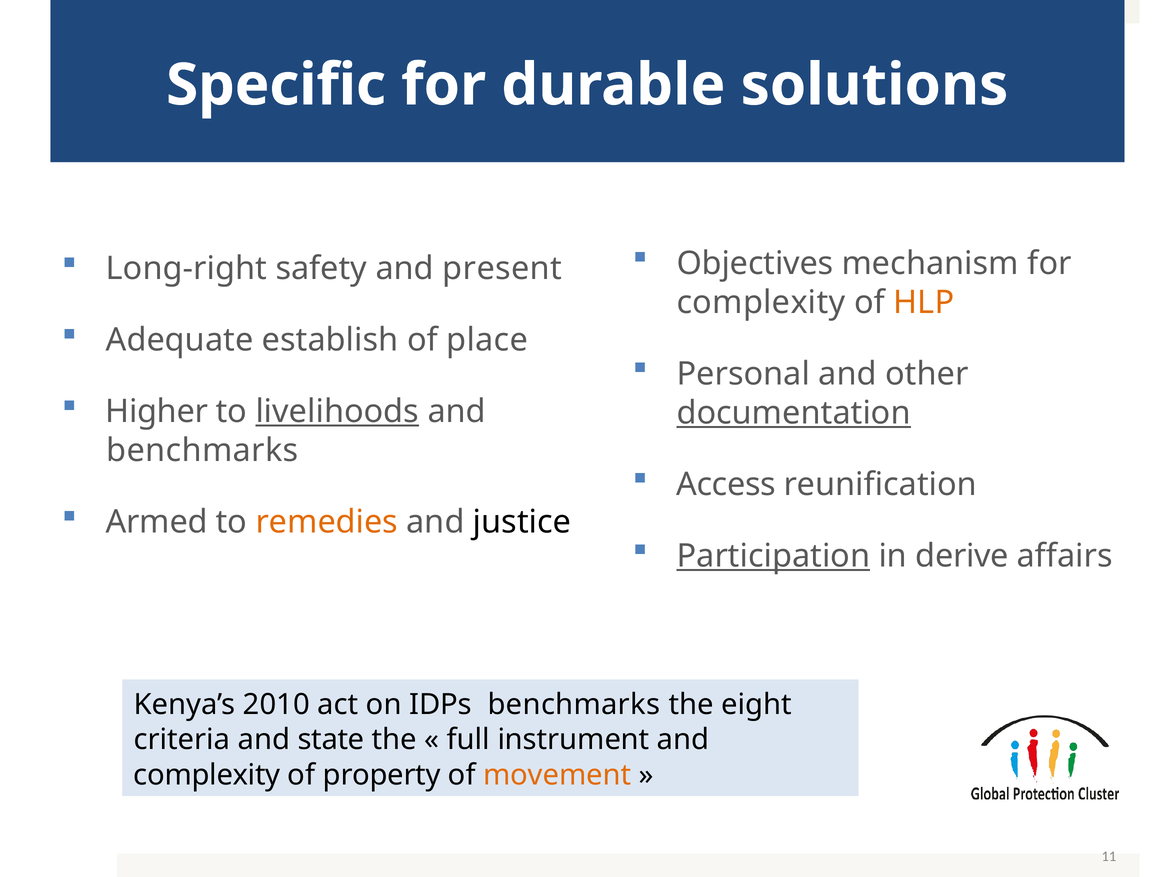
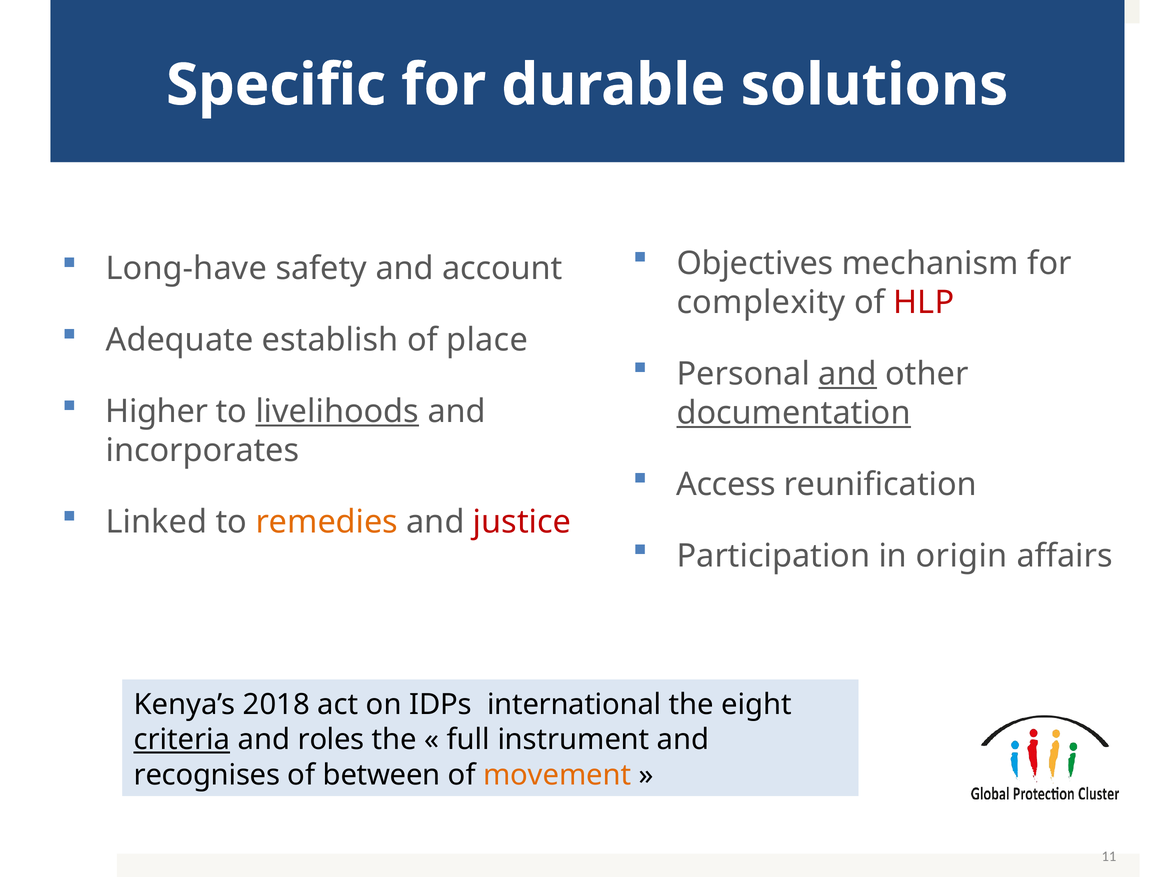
Long-right: Long-right -> Long-have
present: present -> account
HLP colour: orange -> red
and at (848, 374) underline: none -> present
benchmarks at (202, 451): benchmarks -> incorporates
Armed: Armed -> Linked
justice colour: black -> red
Participation underline: present -> none
derive: derive -> origin
2010: 2010 -> 2018
IDPs benchmarks: benchmarks -> international
criteria underline: none -> present
state: state -> roles
complexity at (207, 775): complexity -> recognises
property: property -> between
